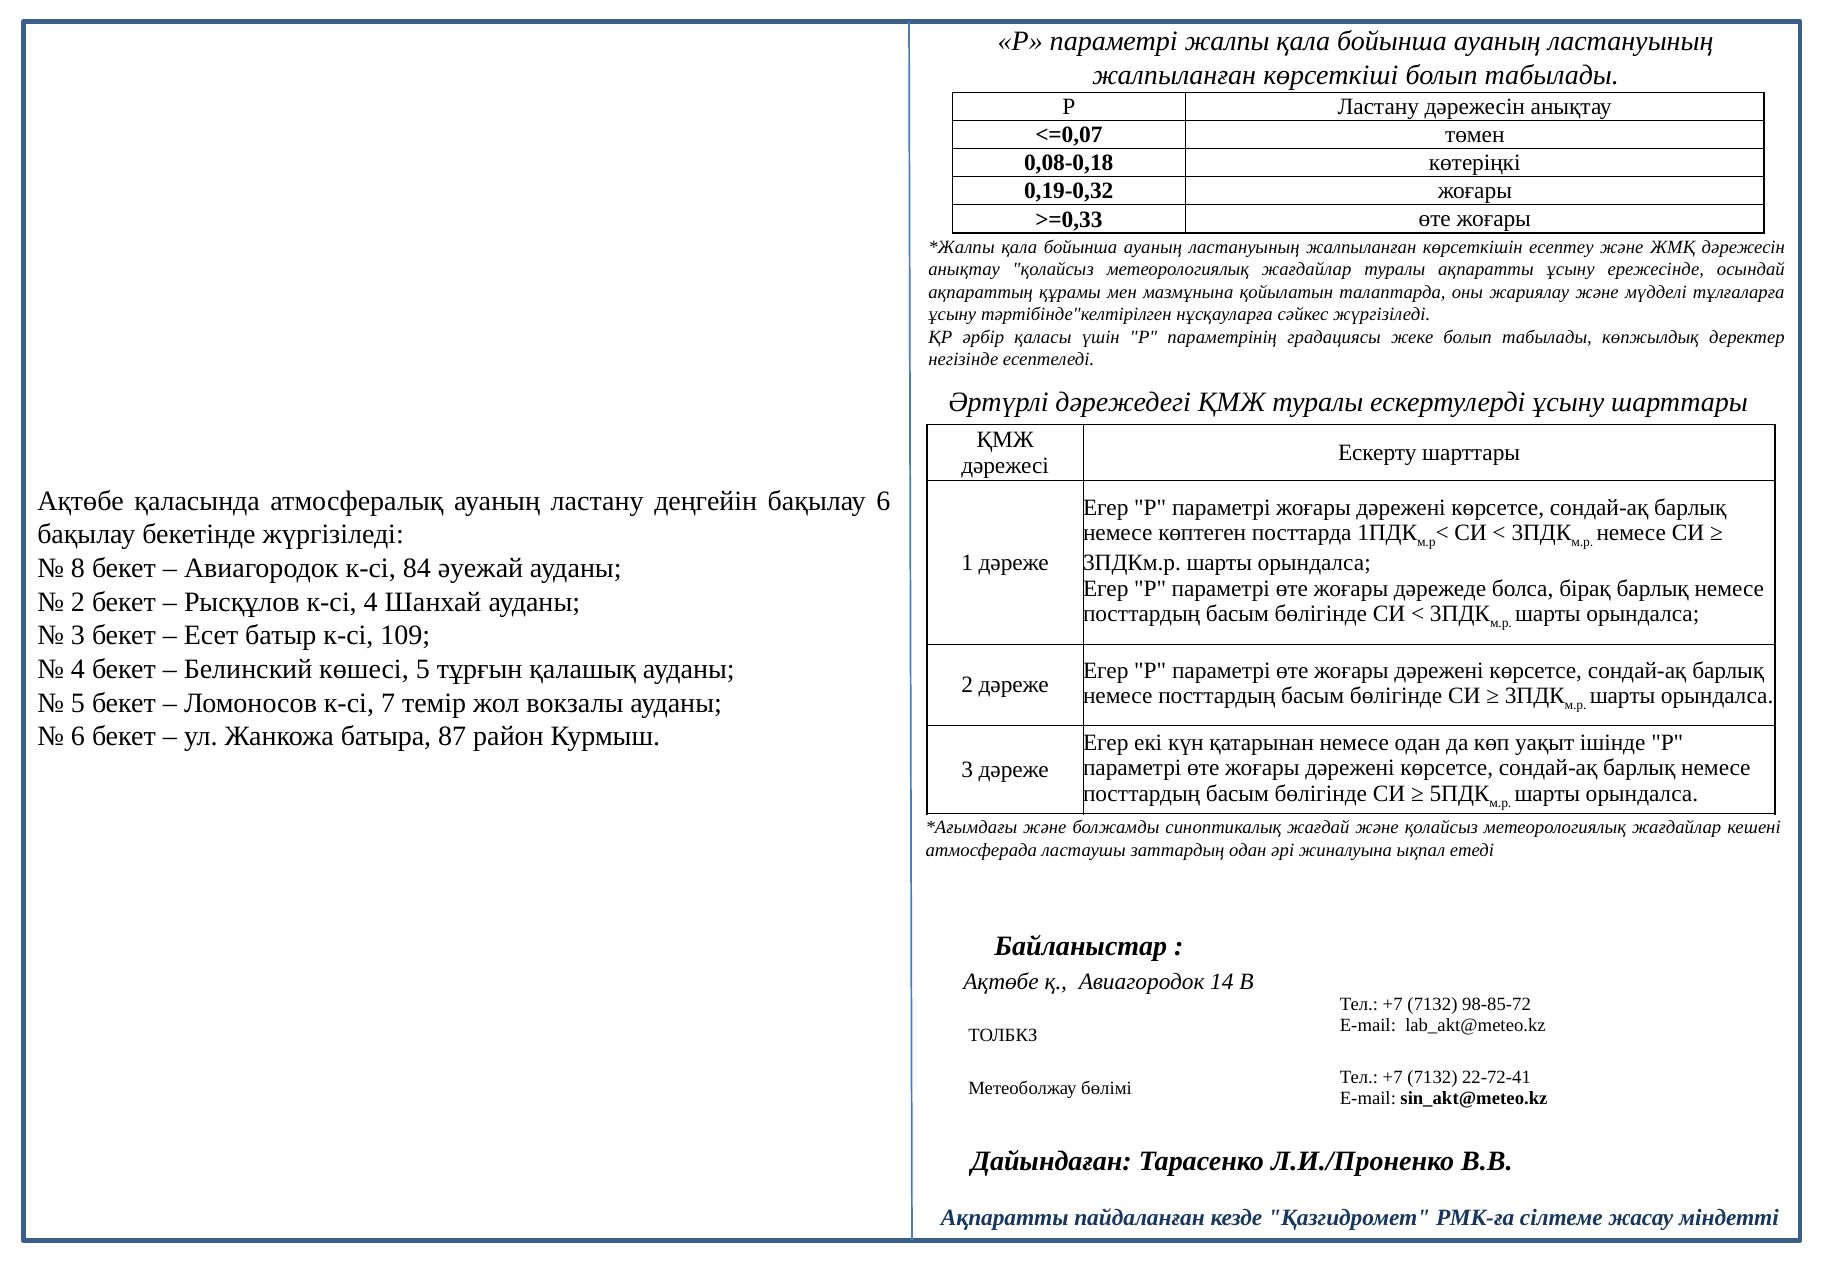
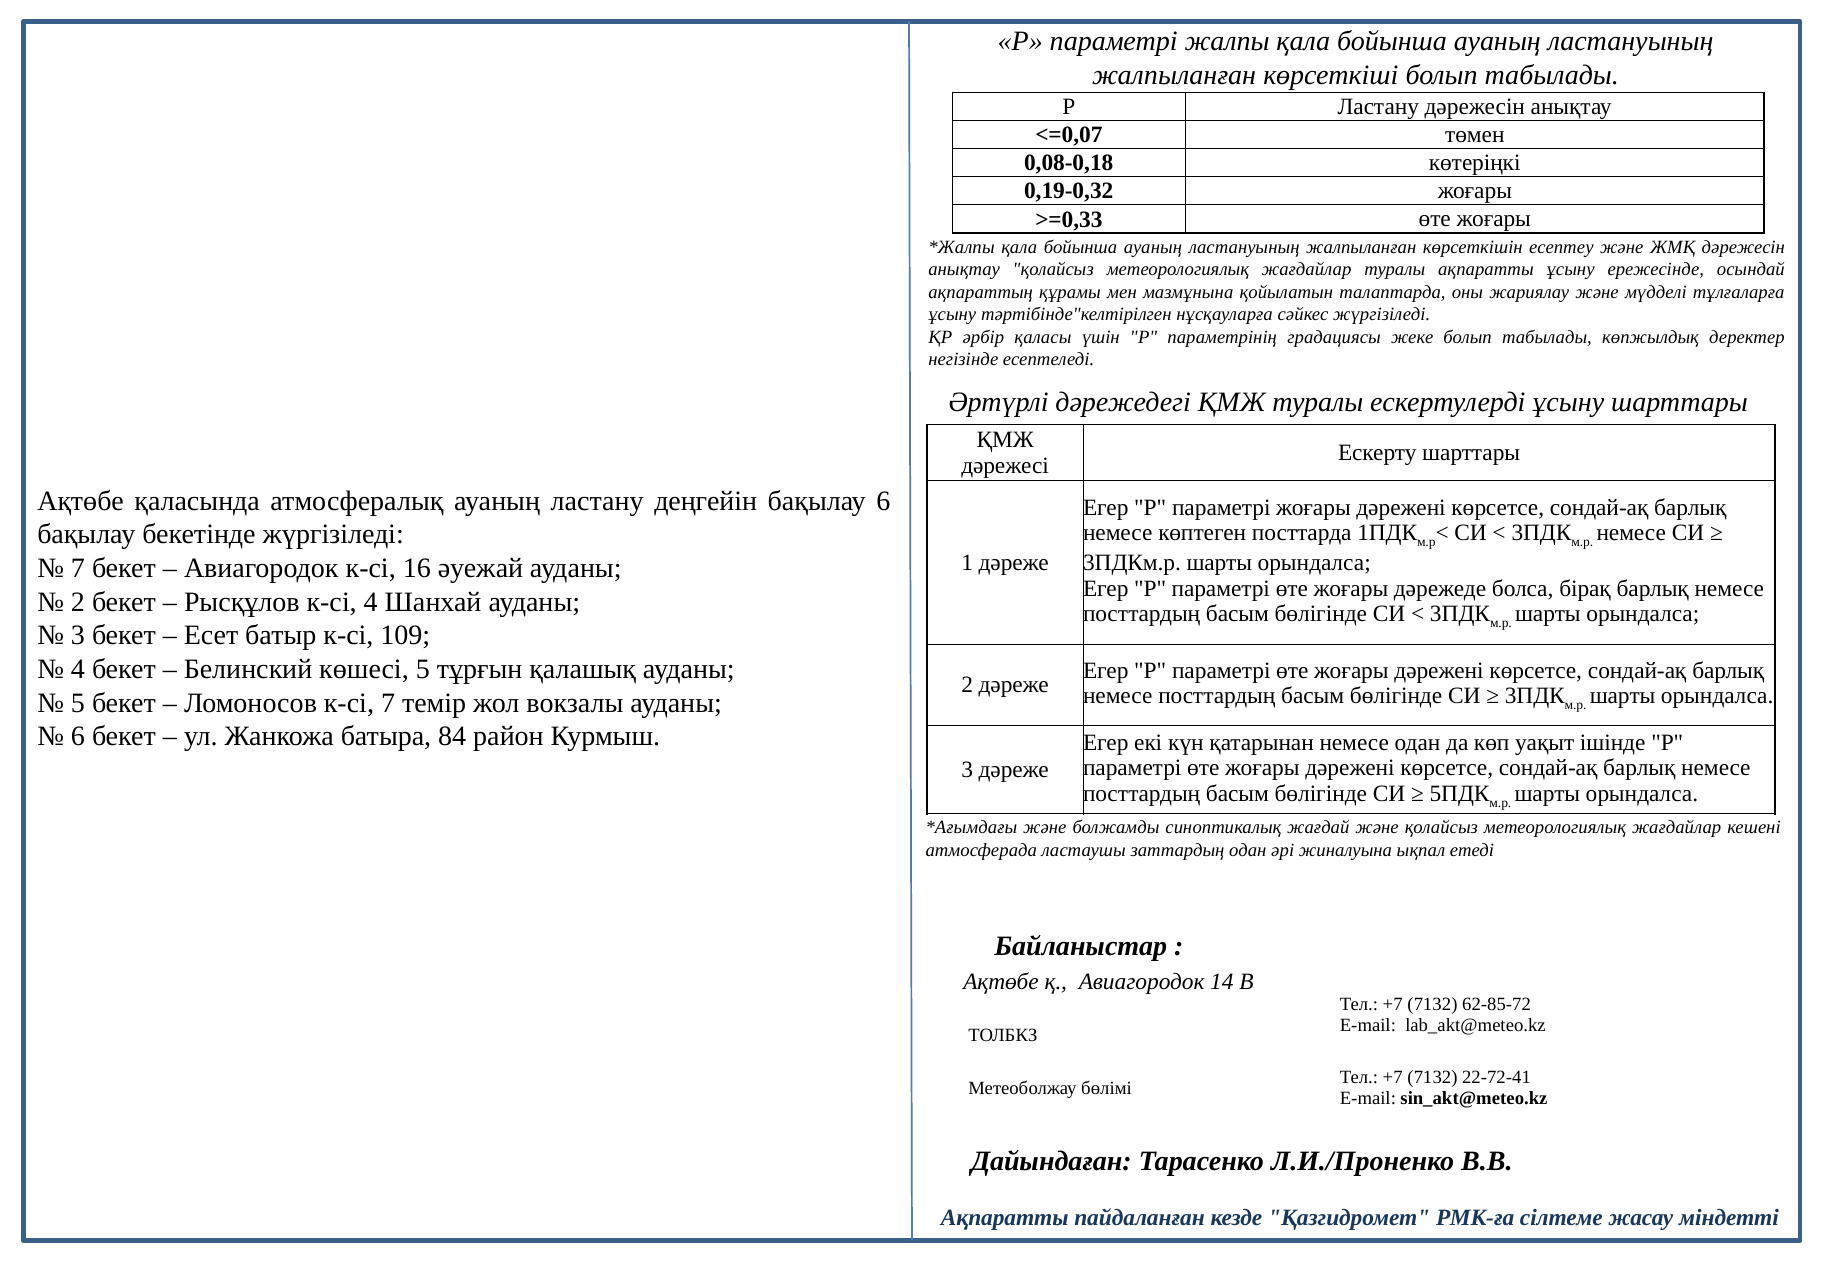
8 at (78, 569): 8 -> 7
84: 84 -> 16
87: 87 -> 84
98-85-72: 98-85-72 -> 62-85-72
